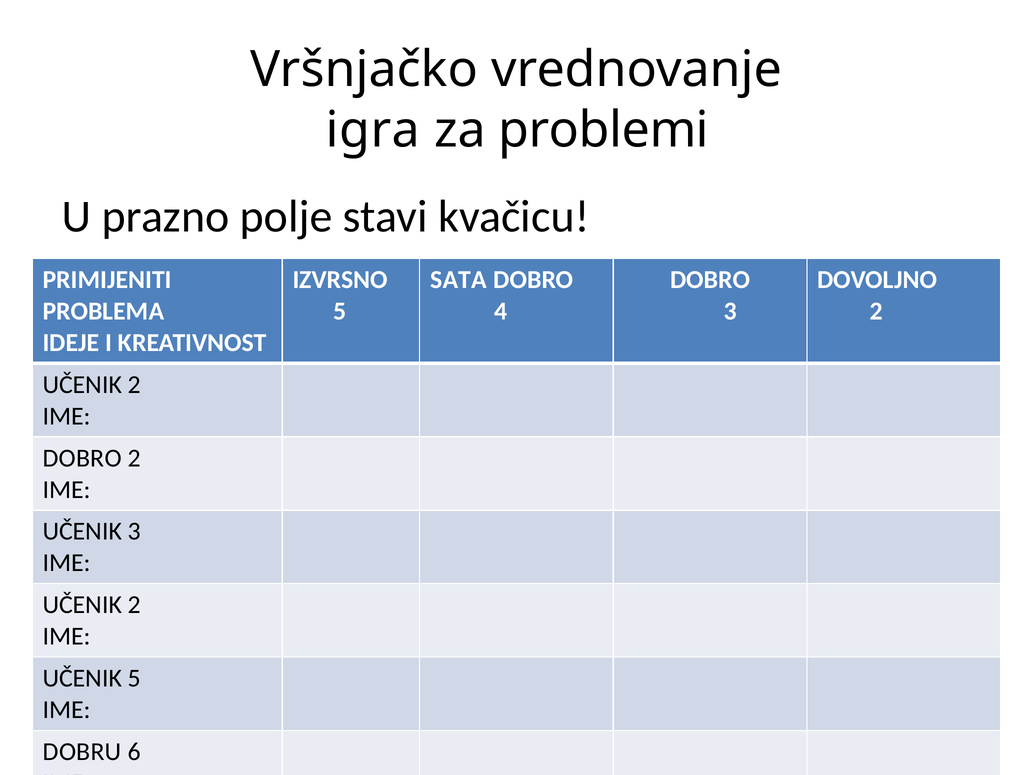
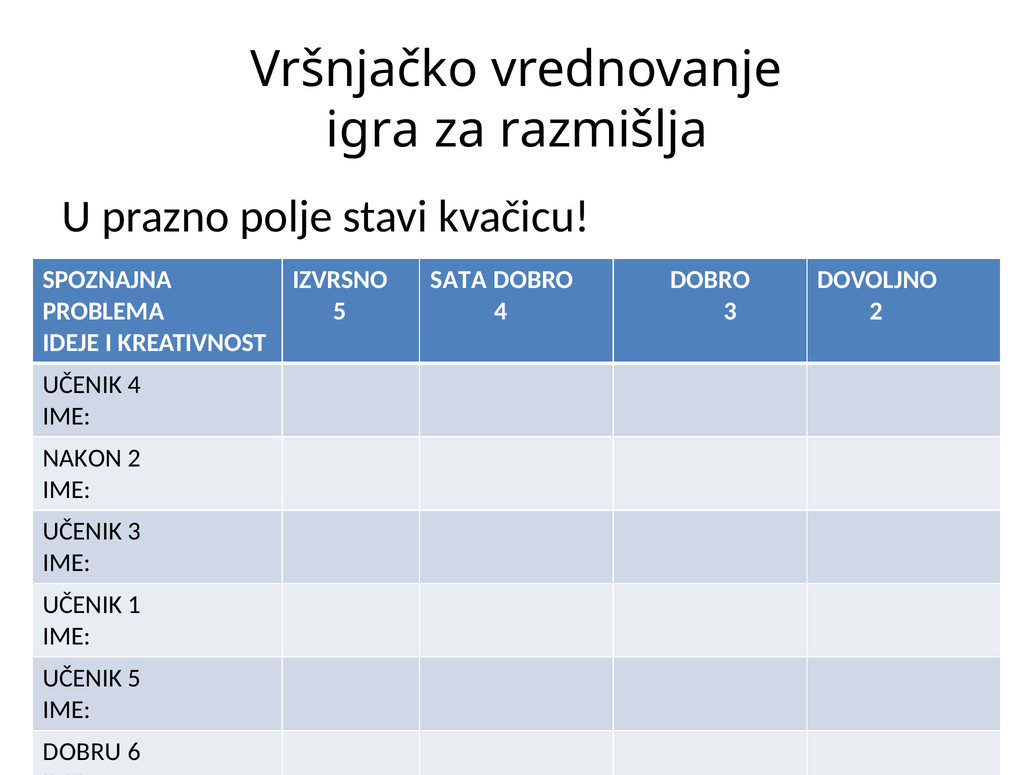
problemi: problemi -> razmišlja
PRIMIJENITI: PRIMIJENITI -> SPOZNAJNA
2 at (134, 384): 2 -> 4
DOBRO at (82, 458): DOBRO -> NAKON
2 at (134, 605): 2 -> 1
